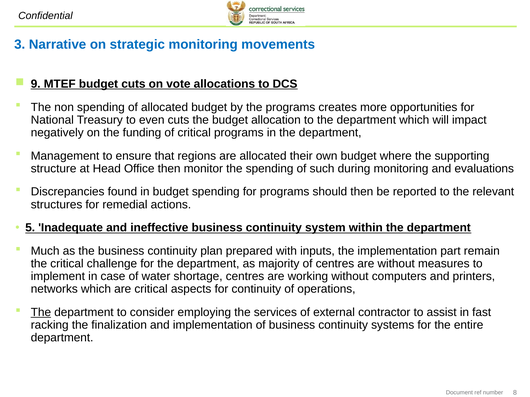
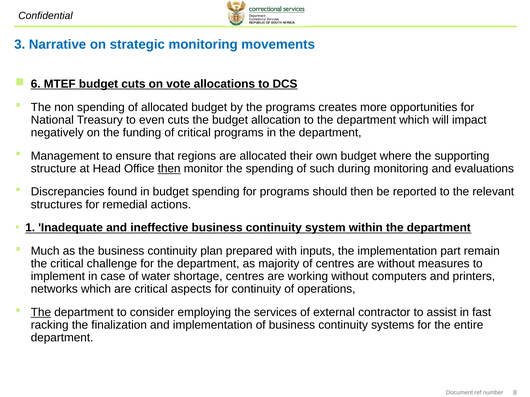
9: 9 -> 6
then at (169, 169) underline: none -> present
5: 5 -> 1
